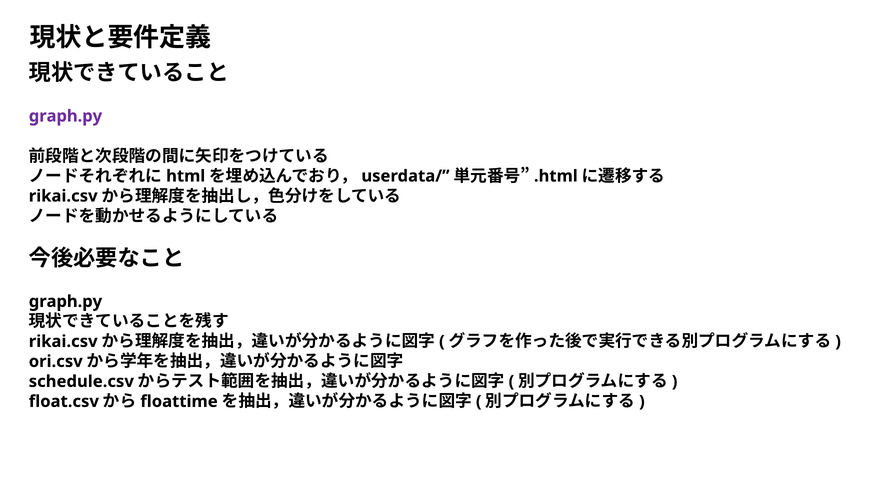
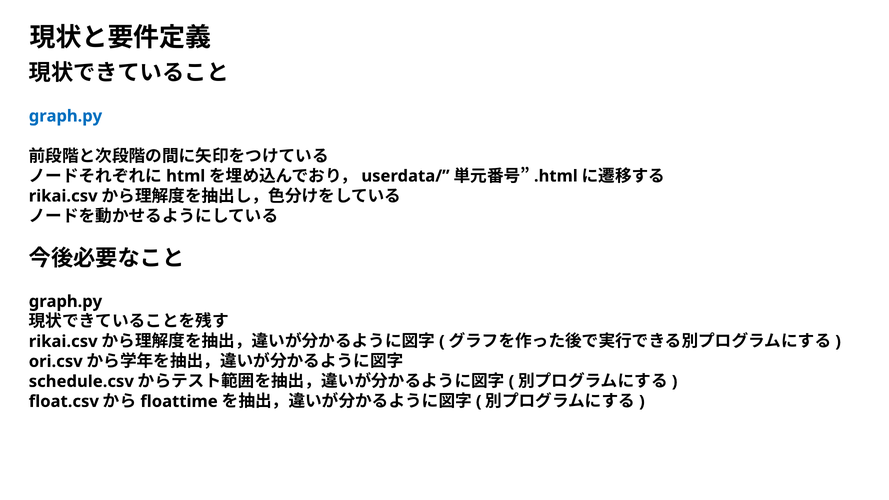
graph.py at (65, 116) colour: purple -> blue
